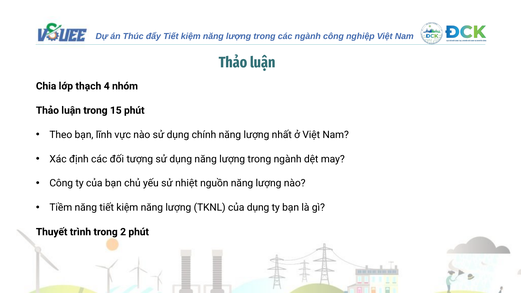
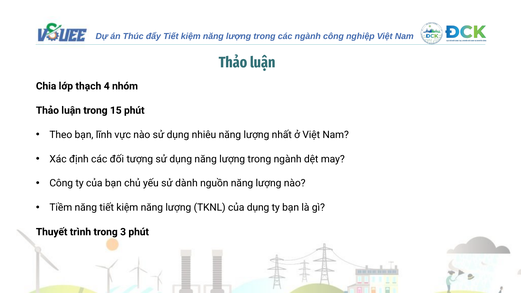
chính: chính -> nhiêu
nhiệt: nhiệt -> dành
2: 2 -> 3
